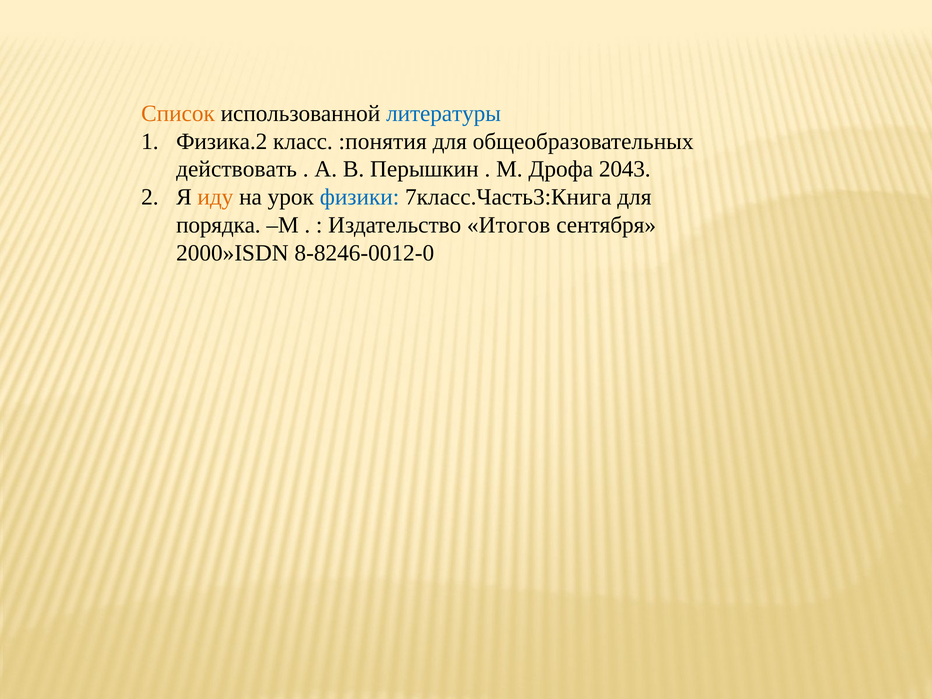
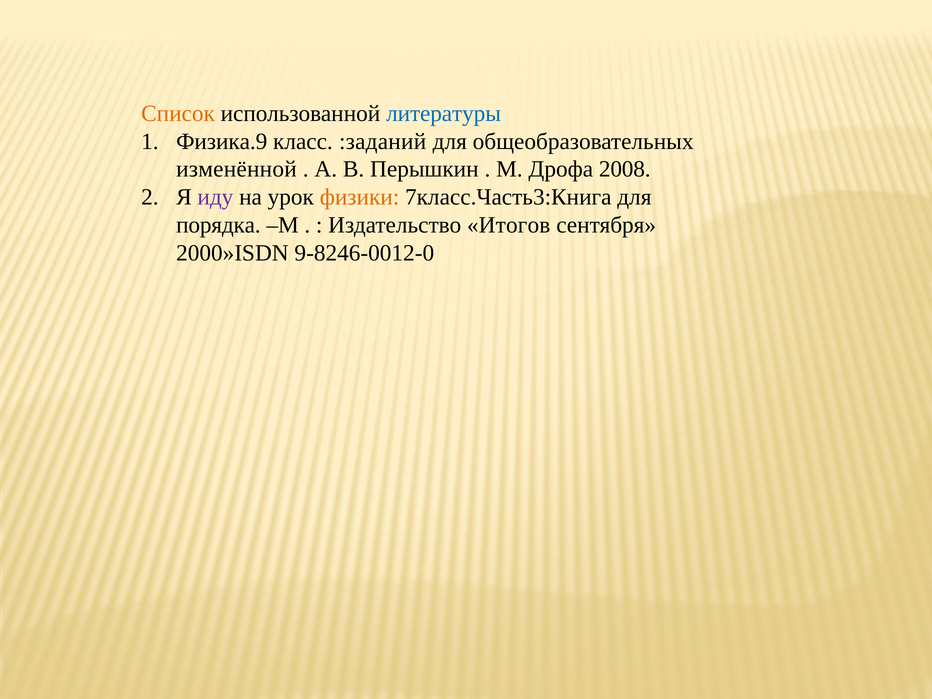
Физика.2: Физика.2 -> Физика.9
:понятия: :понятия -> :заданий
действовать: действовать -> изменённой
2043: 2043 -> 2008
иду colour: orange -> purple
физики colour: blue -> orange
8-8246-0012-0: 8-8246-0012-0 -> 9-8246-0012-0
